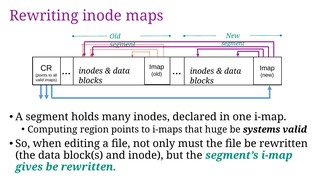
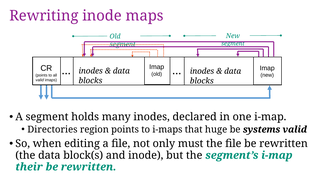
Computing: Computing -> Directories
gives: gives -> their
